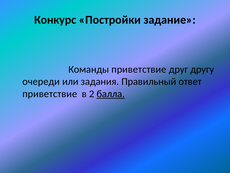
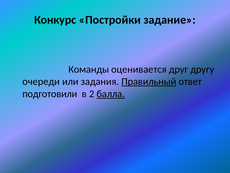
Команды приветствие: приветствие -> оценивается
Правильный underline: none -> present
приветствие at (50, 94): приветствие -> подготовили
